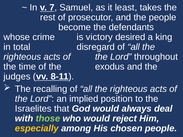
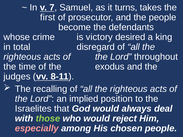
least: least -> turns
rest: rest -> first
especially colour: yellow -> pink
